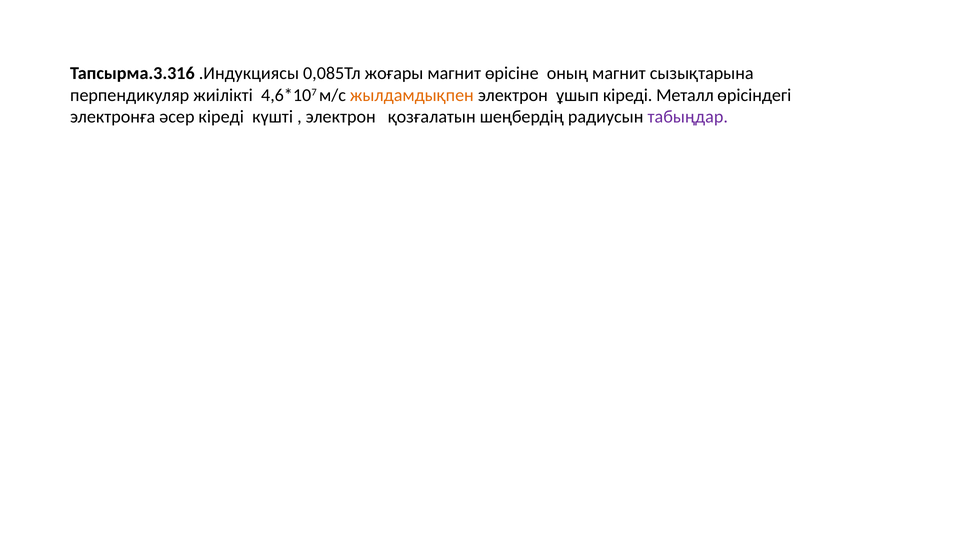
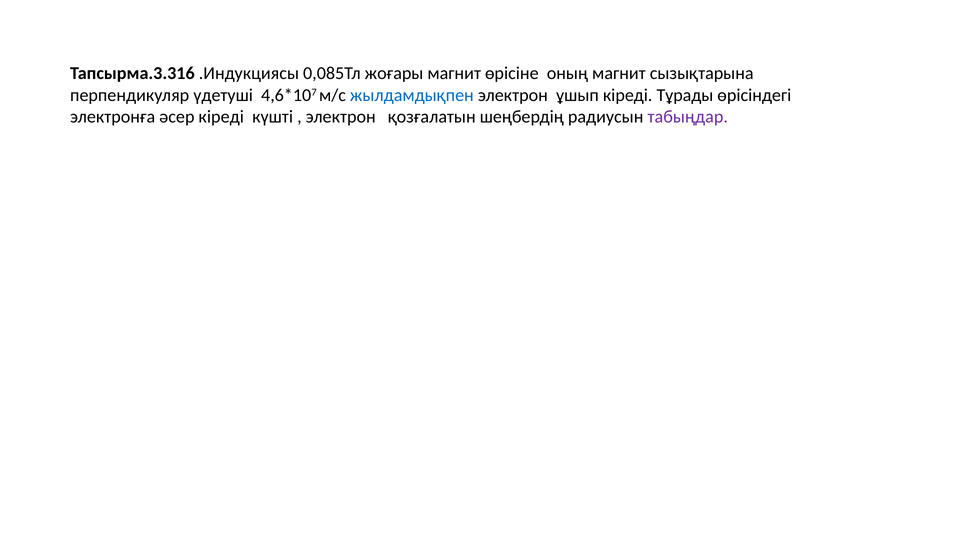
жиілікті: жиілікті -> үдетуші
жылдамдықпен colour: orange -> blue
Металл: Металл -> Тұрады
